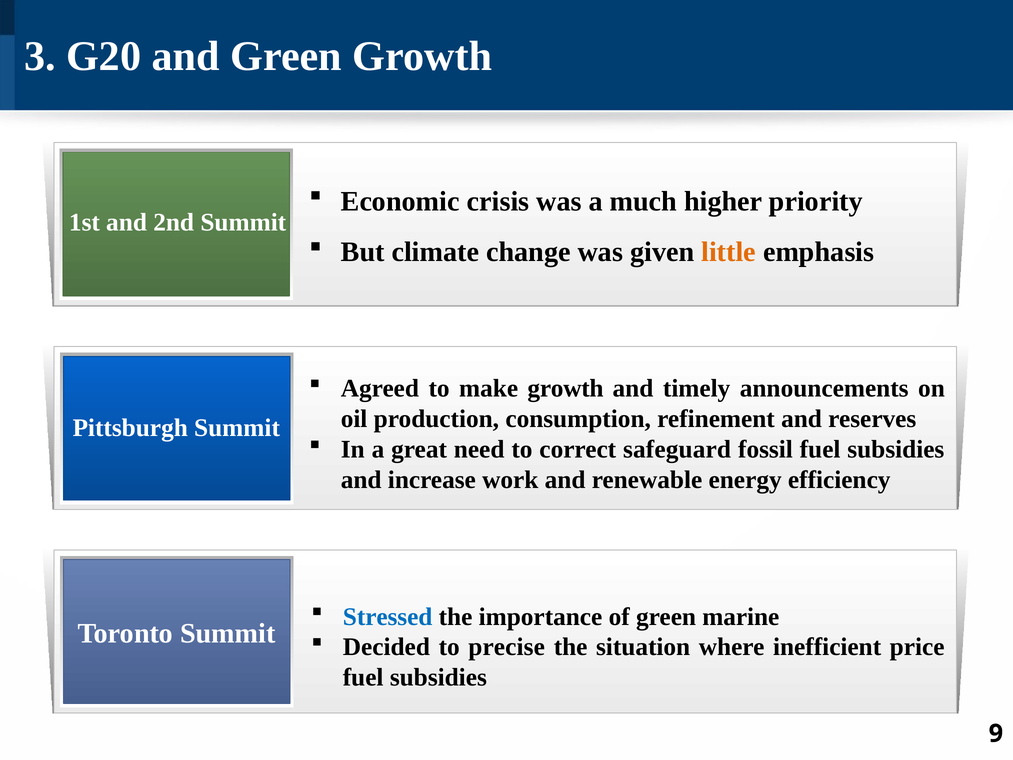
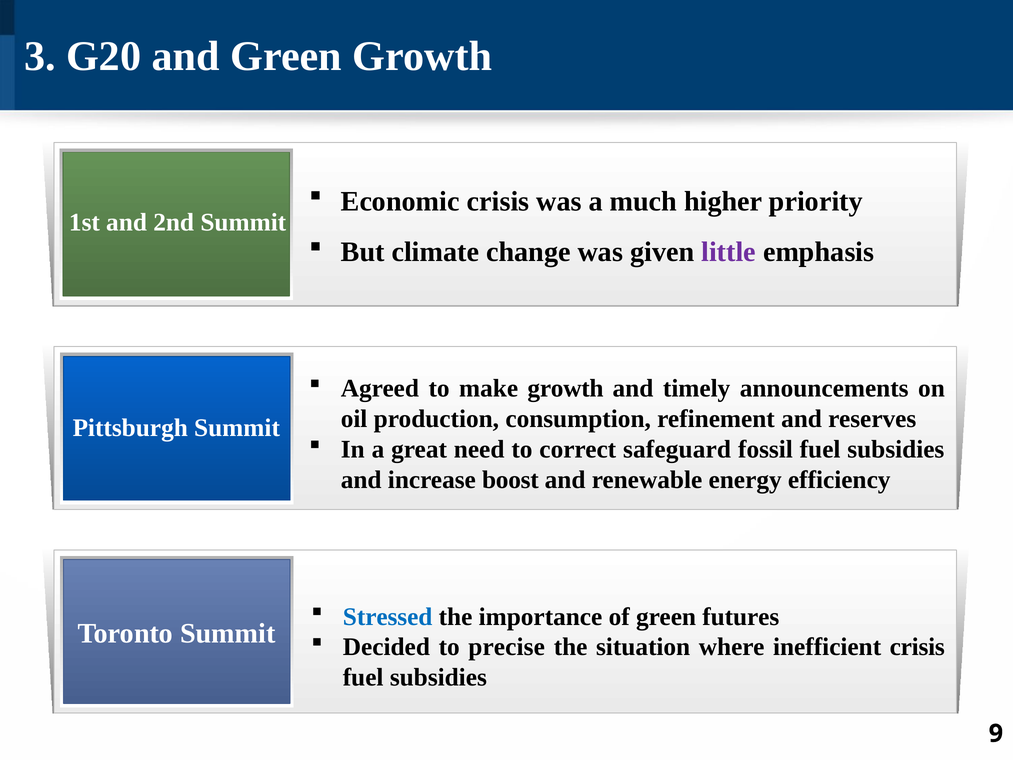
little colour: orange -> purple
work: work -> boost
marine: marine -> futures
inefficient price: price -> crisis
